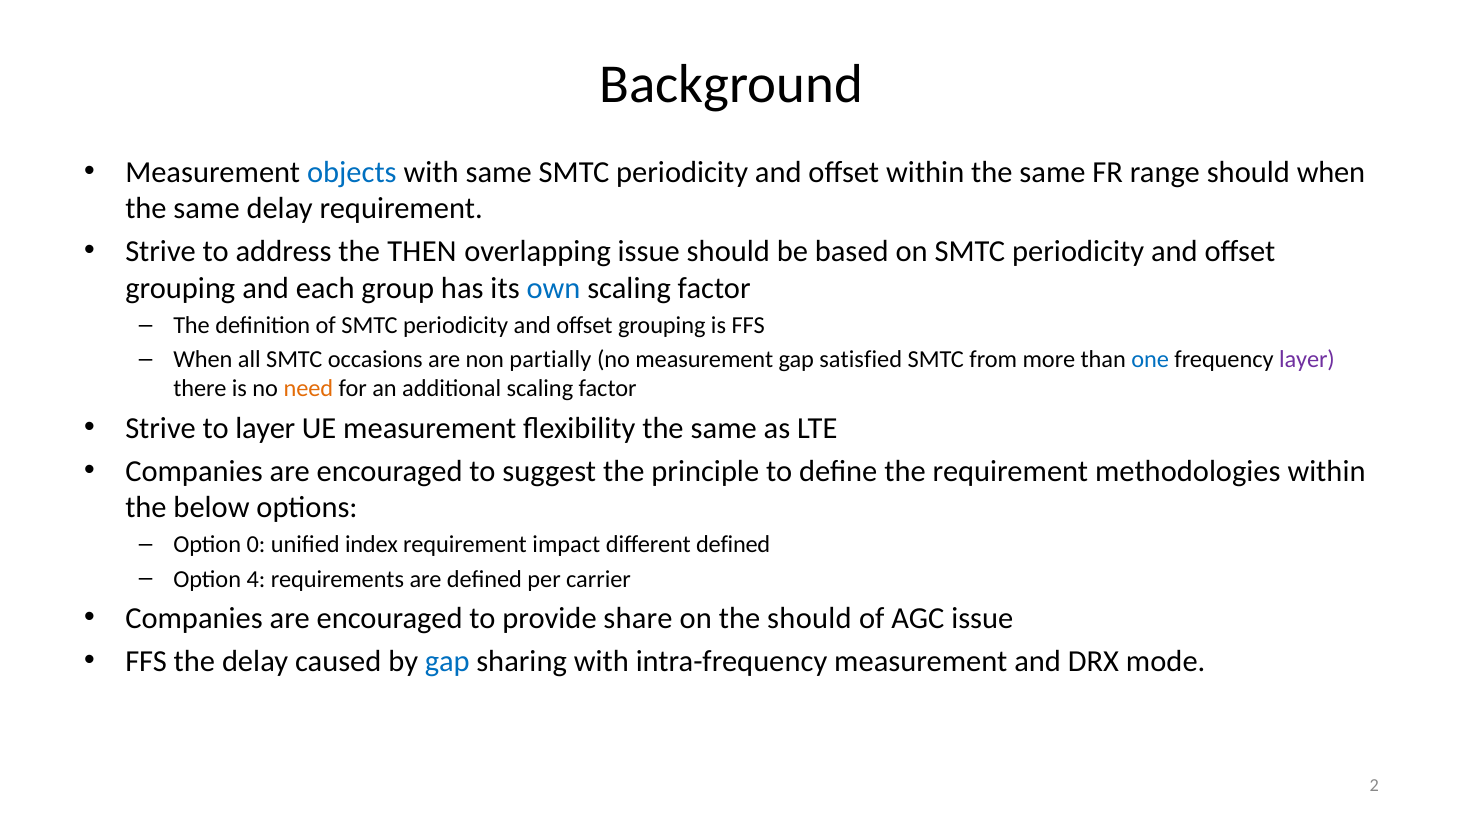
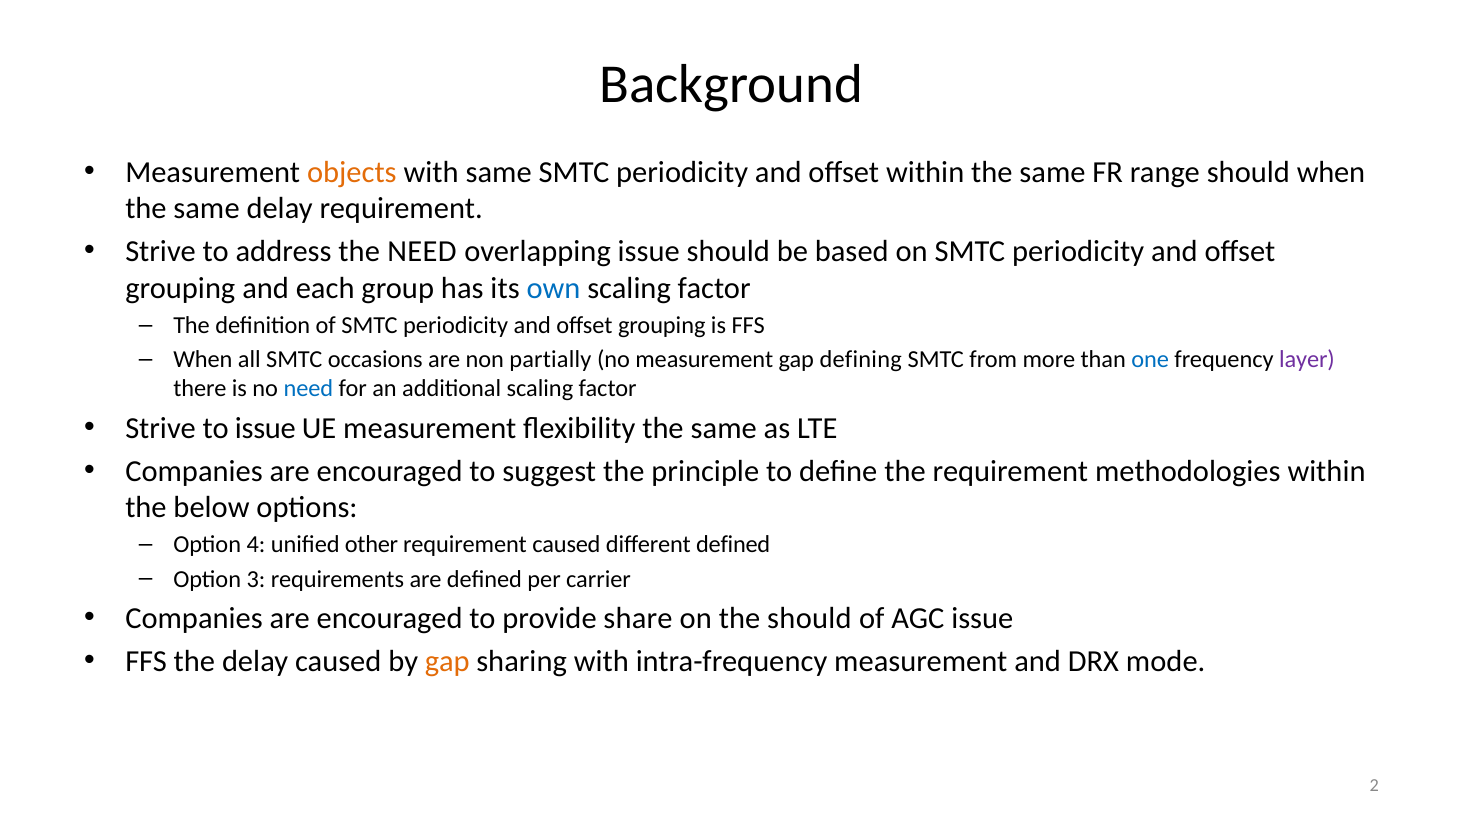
objects colour: blue -> orange
the THEN: THEN -> NEED
satisfied: satisfied -> defining
need at (308, 389) colour: orange -> blue
to layer: layer -> issue
0: 0 -> 4
index: index -> other
requirement impact: impact -> caused
4: 4 -> 3
gap at (447, 661) colour: blue -> orange
